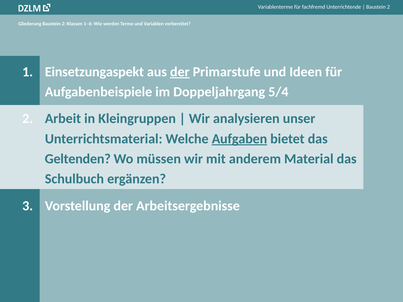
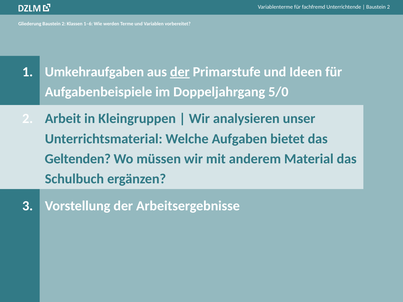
Einsetzungaspekt: Einsetzungaspekt -> Umkehraufgaben
5/4: 5/4 -> 5/0
Aufgaben underline: present -> none
